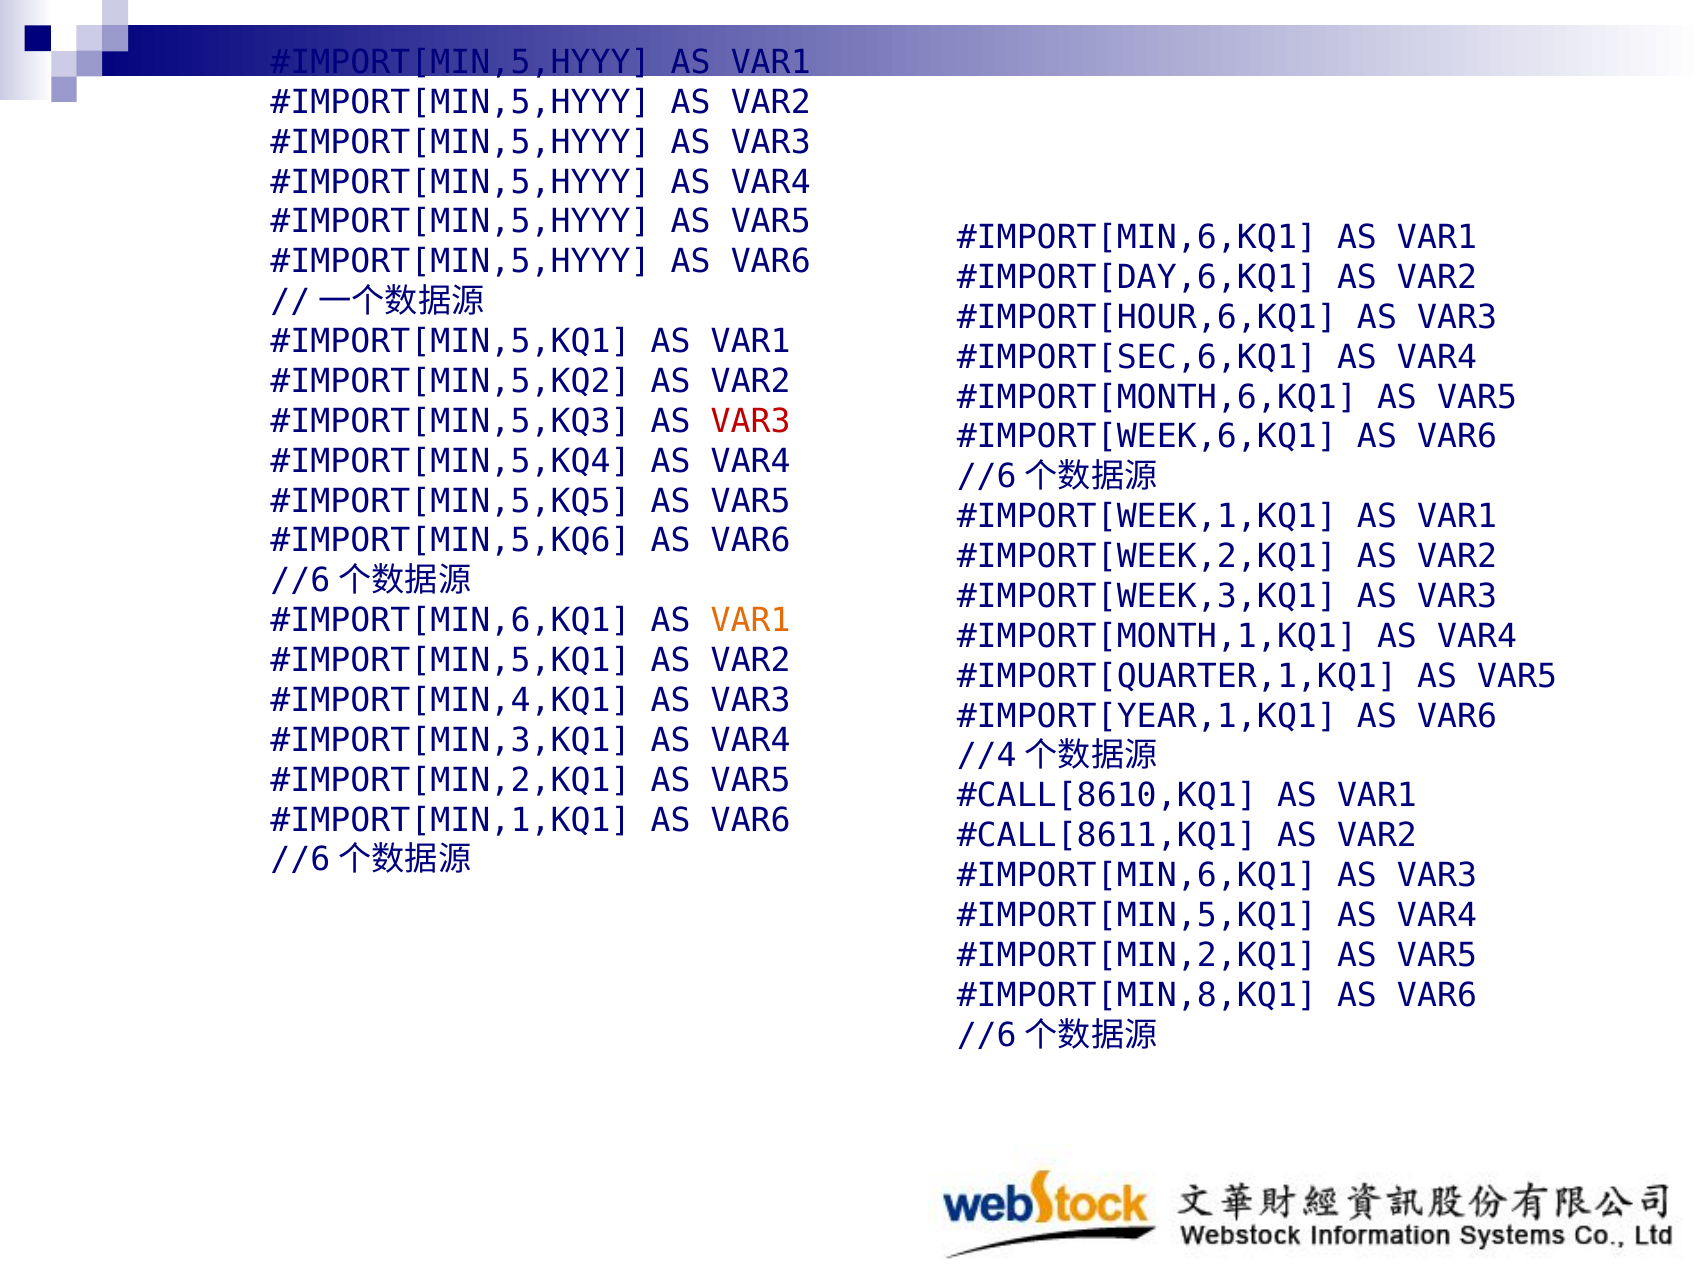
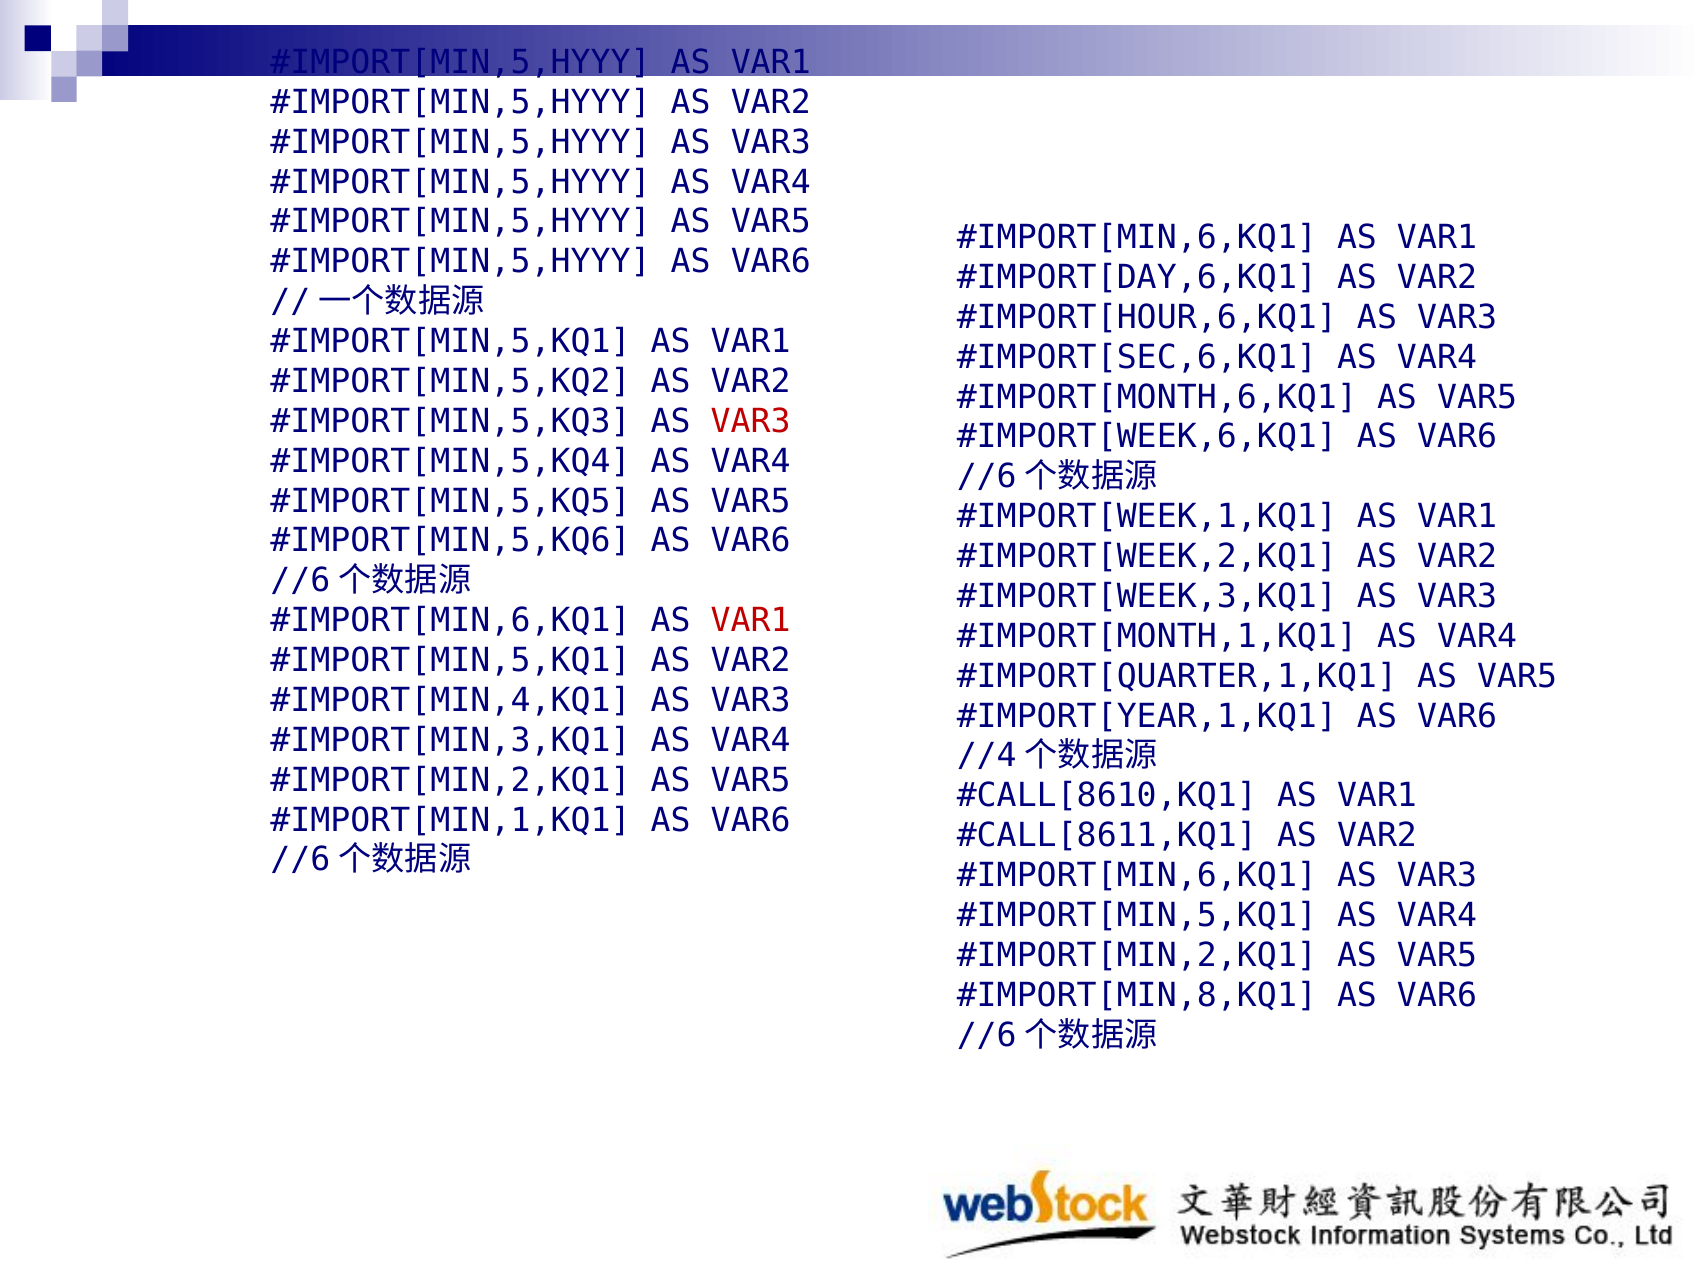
VAR1 at (751, 620) colour: orange -> red
